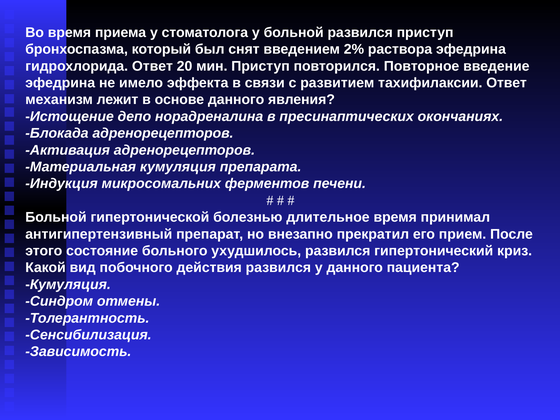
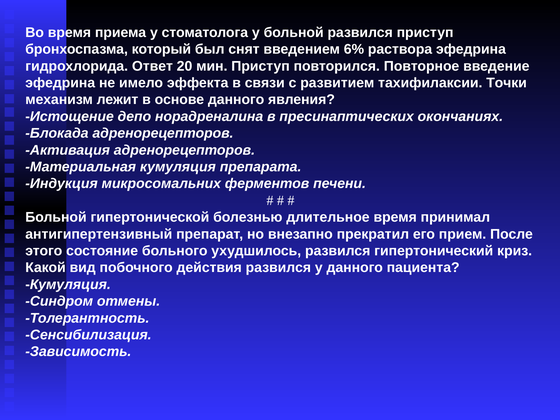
2%: 2% -> 6%
тахифилаксии Ответ: Ответ -> Точки
